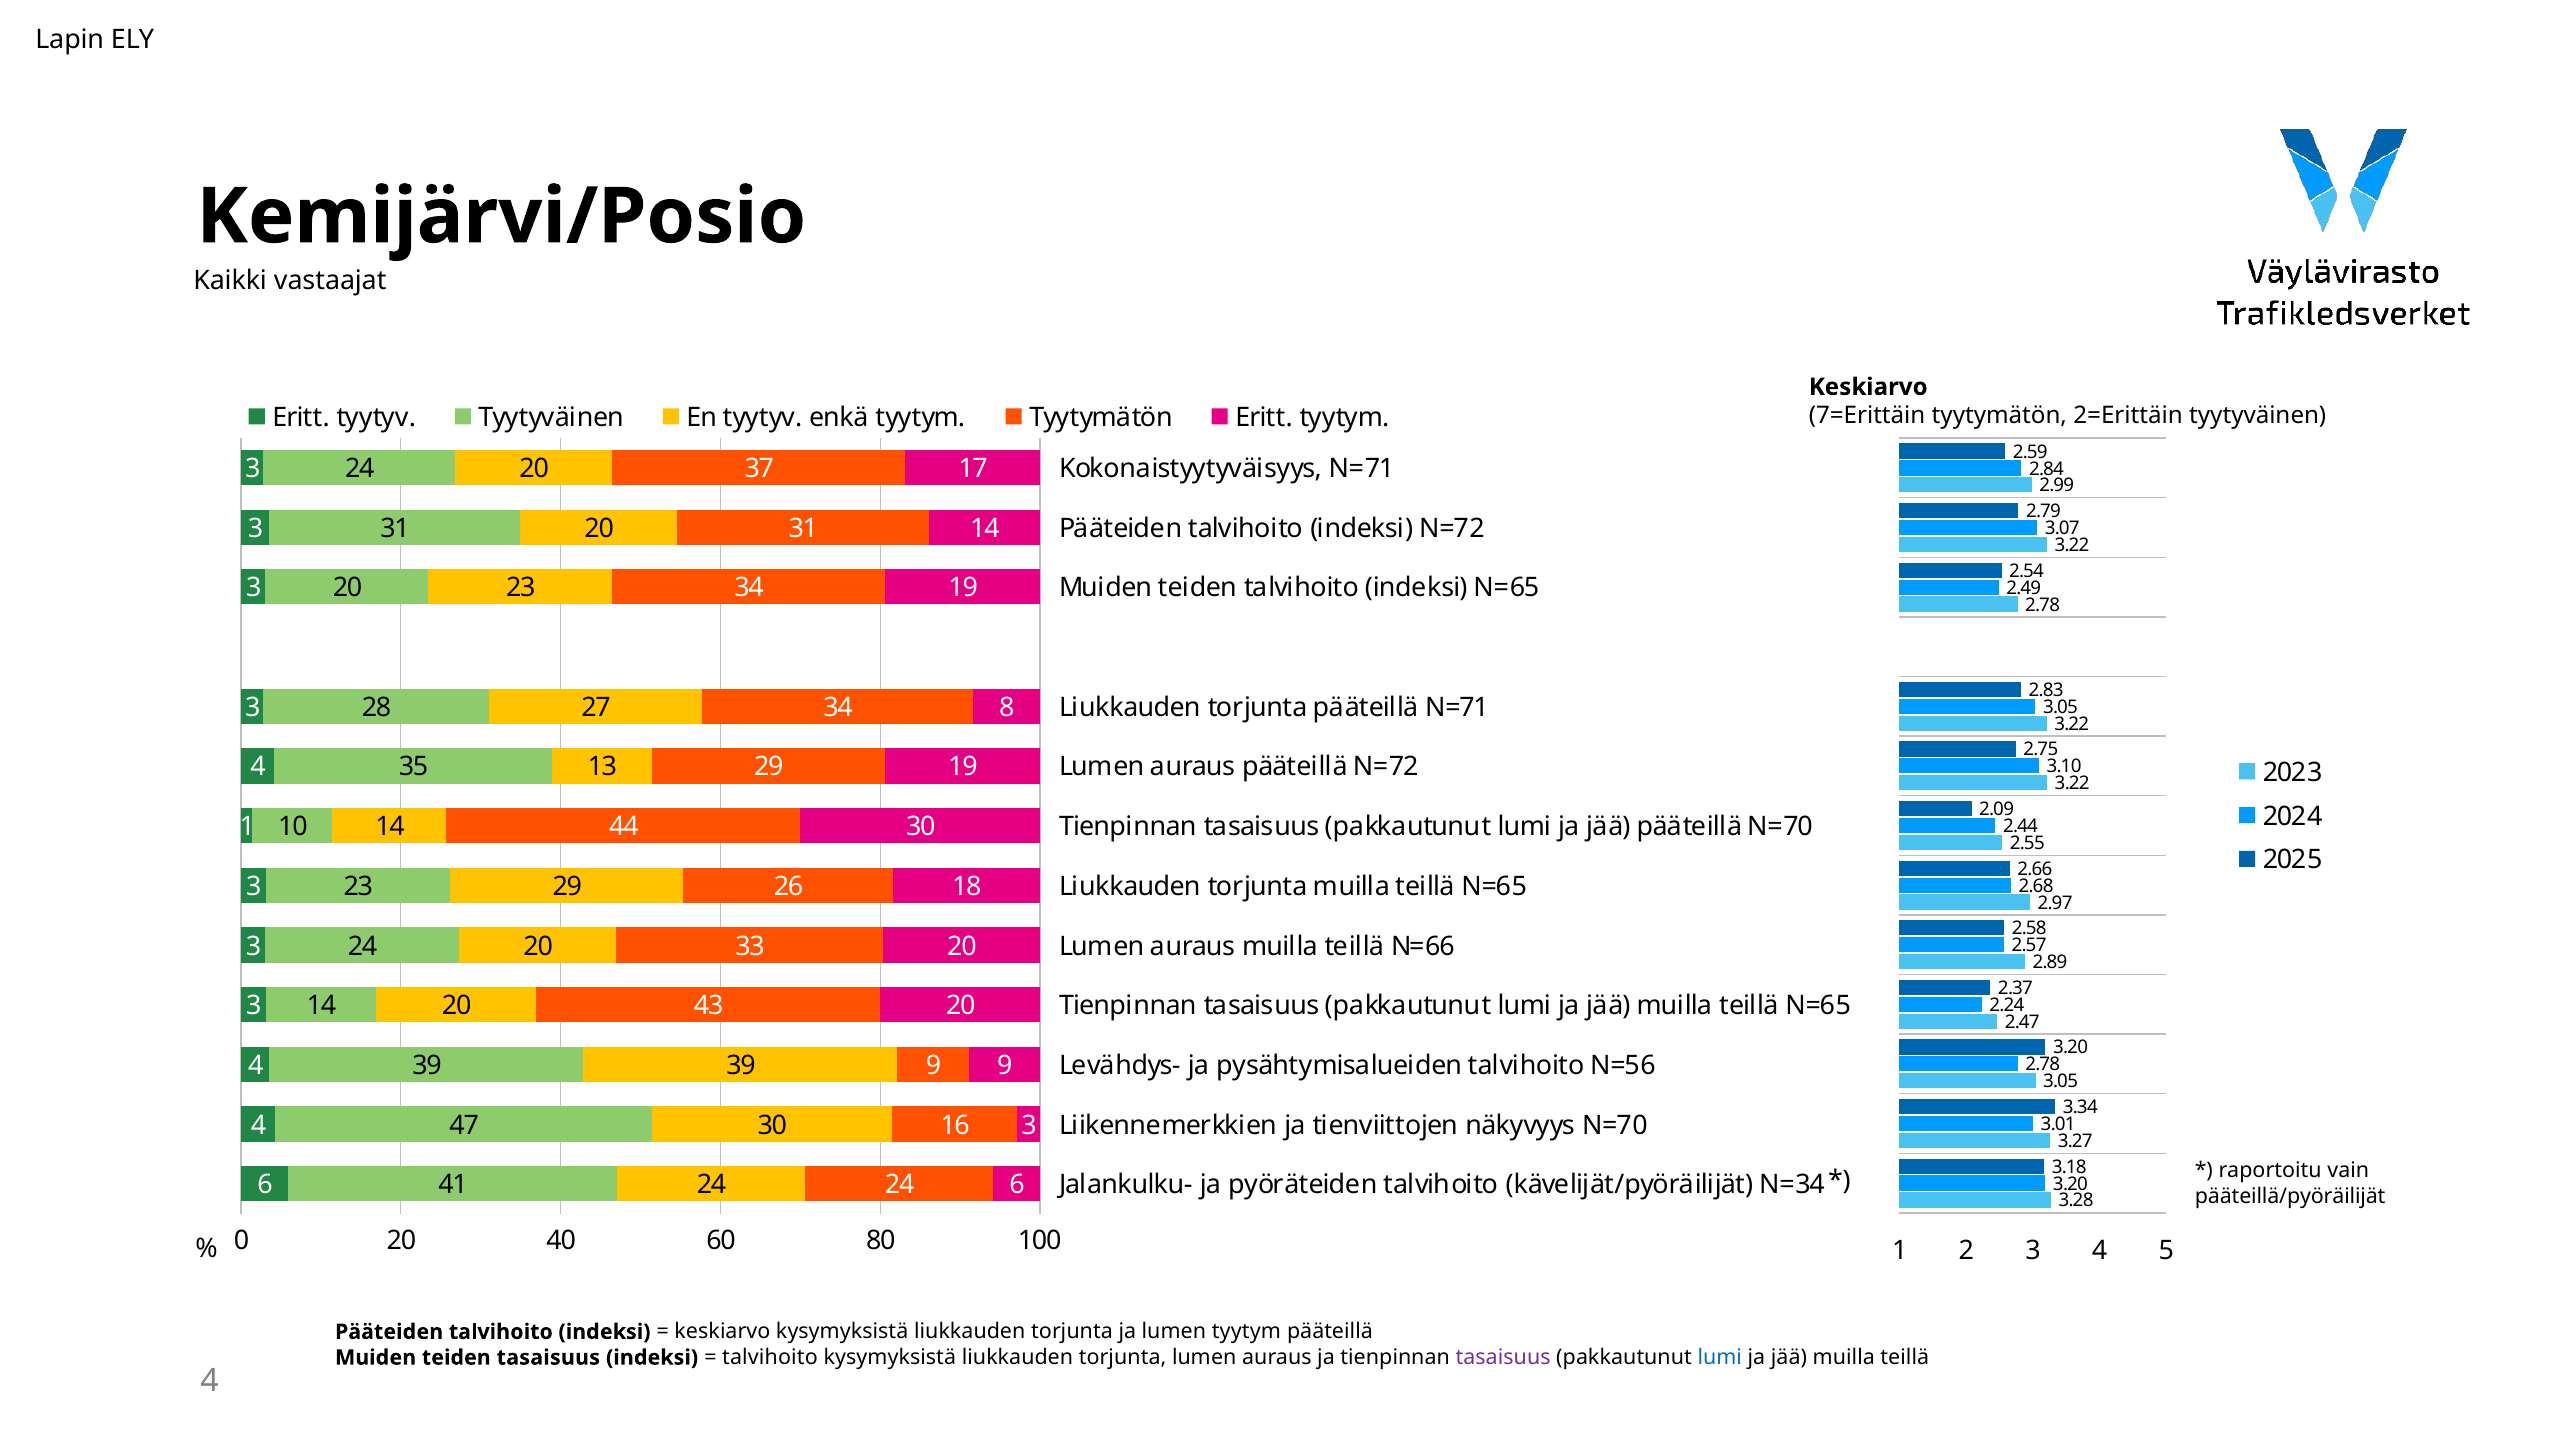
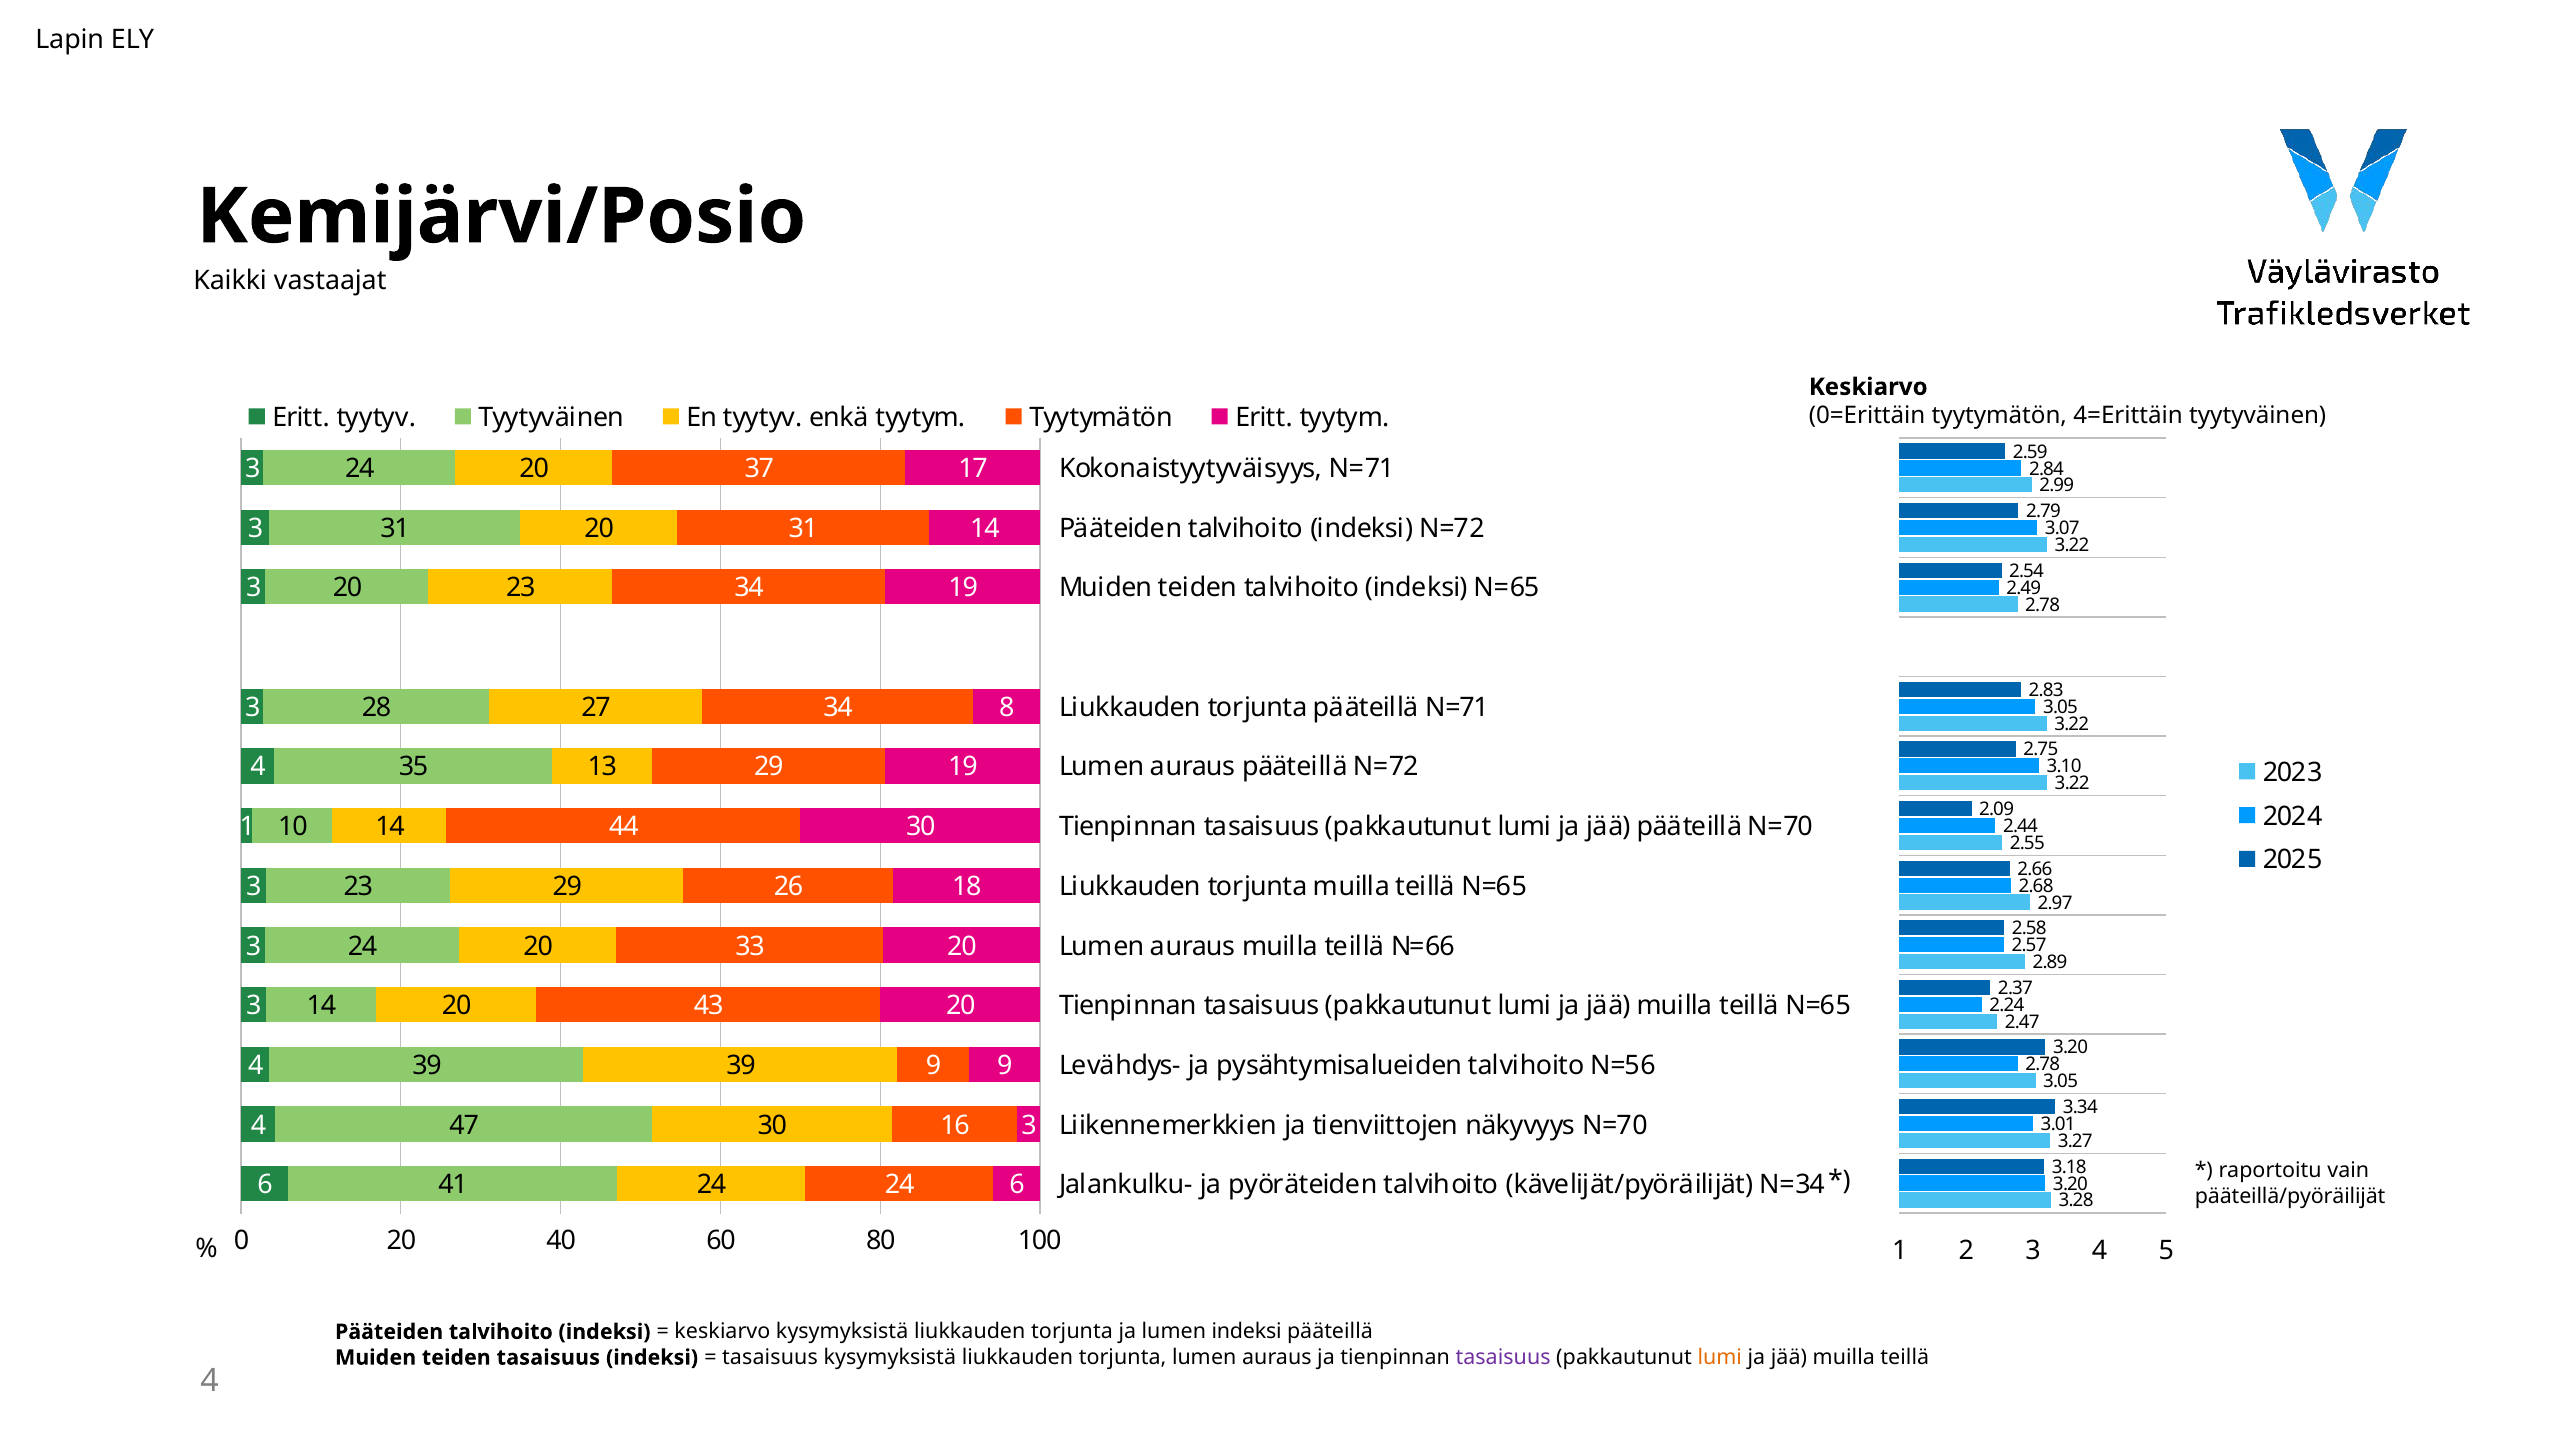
7=Erittäin: 7=Erittäin -> 0=Erittäin
2=Erittäin: 2=Erittäin -> 4=Erittäin
lumen tyytym: tyytym -> indeksi
talvihoito at (770, 1358): talvihoito -> tasaisuus
lumi at (1720, 1358) colour: blue -> orange
